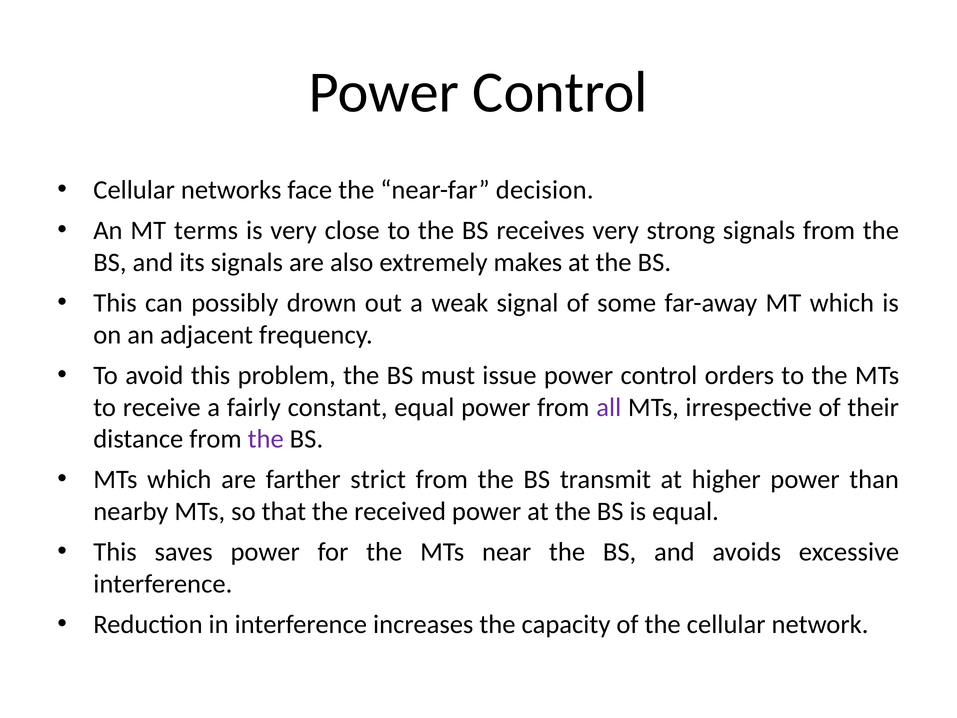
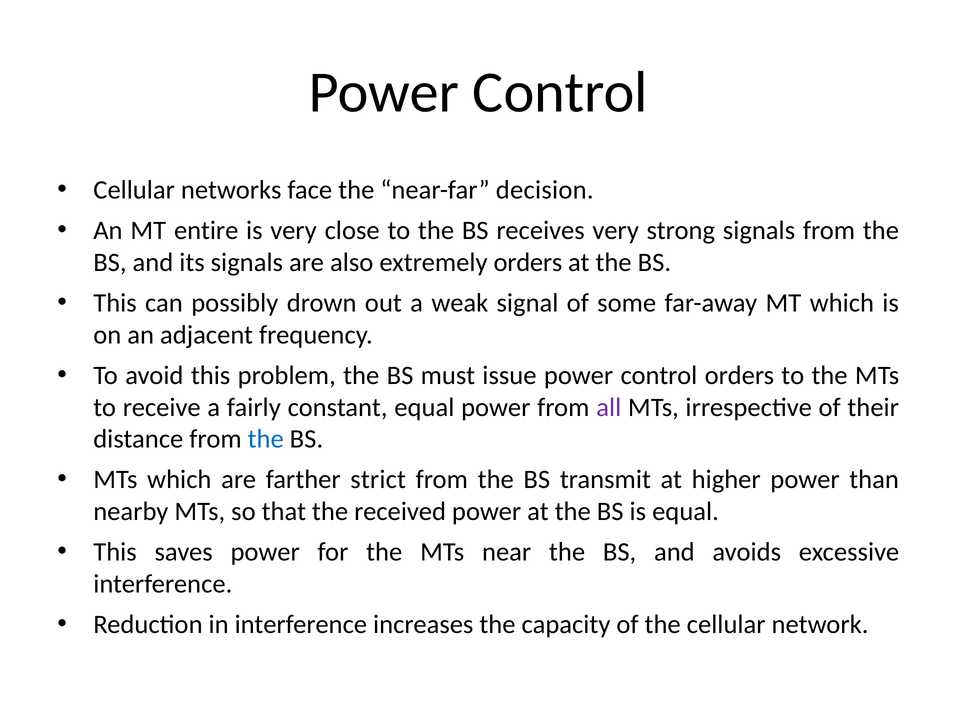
terms: terms -> entire
extremely makes: makes -> orders
the at (266, 439) colour: purple -> blue
